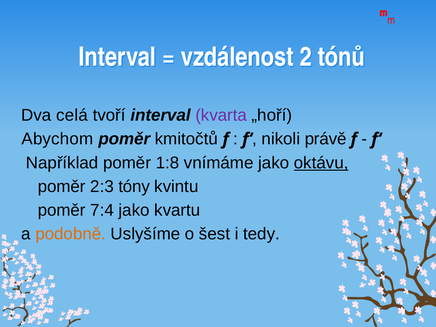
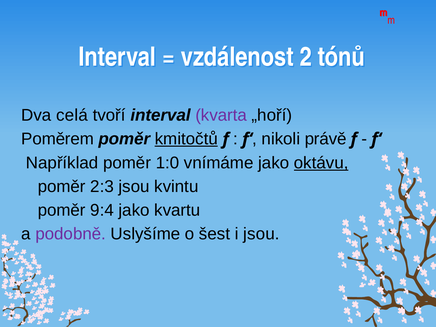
Abychom: Abychom -> Poměrem
kmitočtů underline: none -> present
1:8: 1:8 -> 1:0
2:3 tóny: tóny -> jsou
7:4: 7:4 -> 9:4
podobně colour: orange -> purple
i tedy: tedy -> jsou
